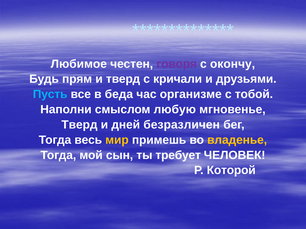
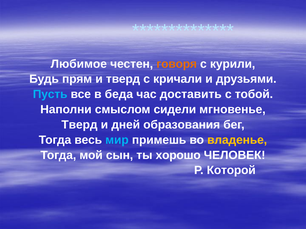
говоря colour: purple -> orange
окончу: окончу -> курили
организме: организме -> доставить
любую: любую -> сидели
безразличен: безразличен -> образования
мир colour: yellow -> light blue
требует: требует -> хорошо
